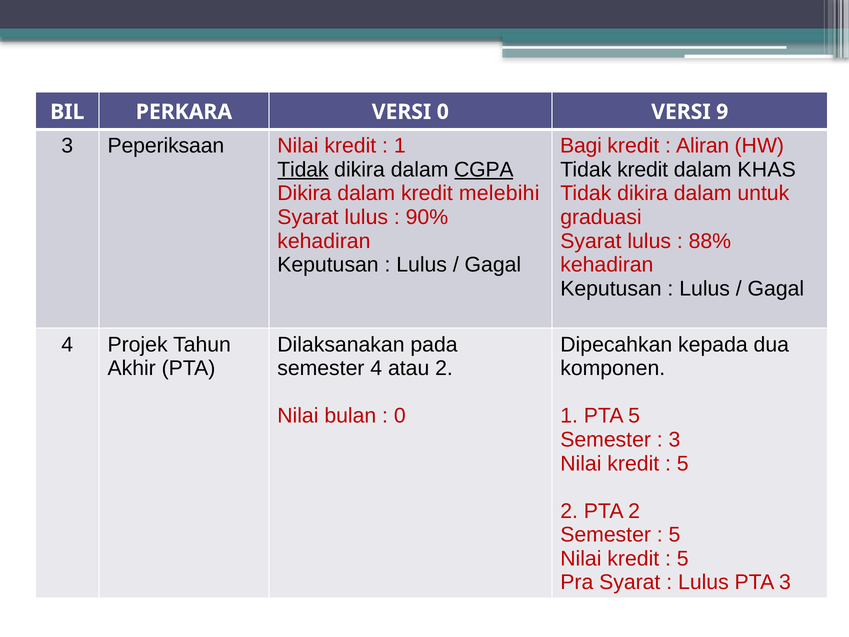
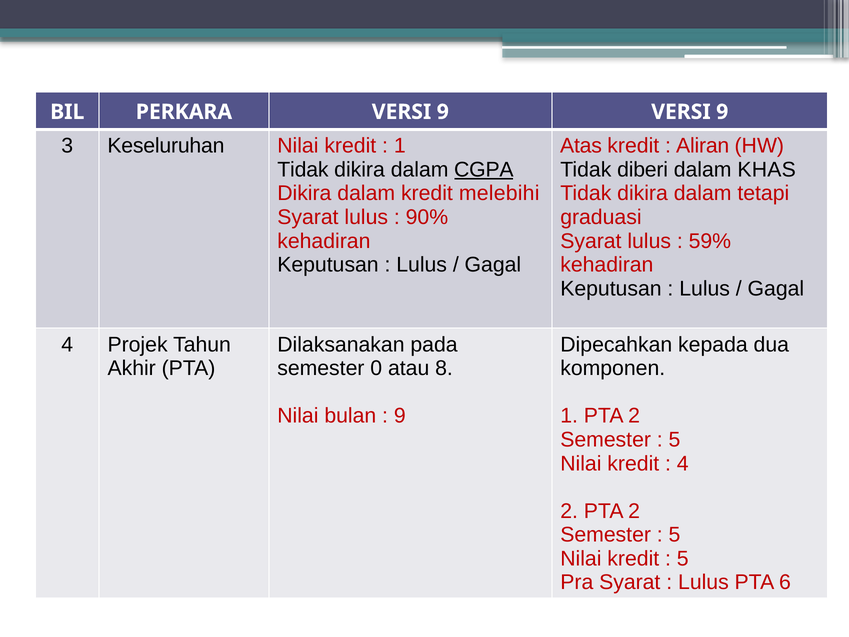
PERKARA VERSI 0: 0 -> 9
Peperiksaan: Peperiksaan -> Keseluruhan
Bagi: Bagi -> Atas
Tidak at (303, 170) underline: present -> none
Tidak kredit: kredit -> diberi
untuk: untuk -> tetapi
88%: 88% -> 59%
semester 4: 4 -> 0
atau 2: 2 -> 8
0 at (400, 416): 0 -> 9
1 PTA 5: 5 -> 2
3 at (674, 440): 3 -> 5
5 at (683, 463): 5 -> 4
PTA 3: 3 -> 6
